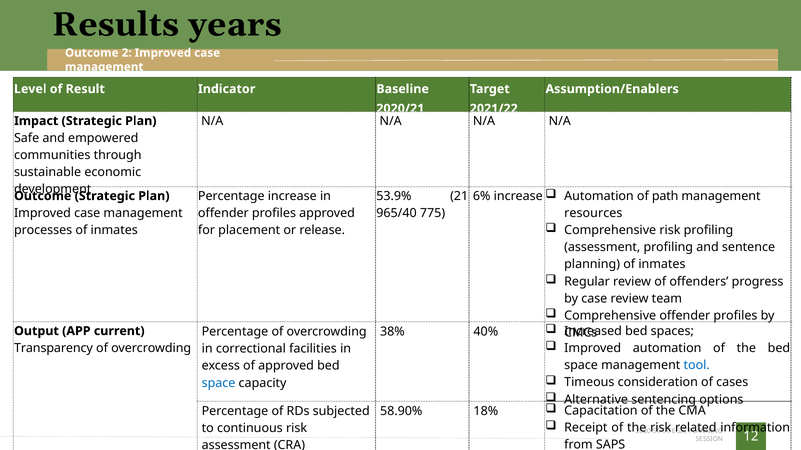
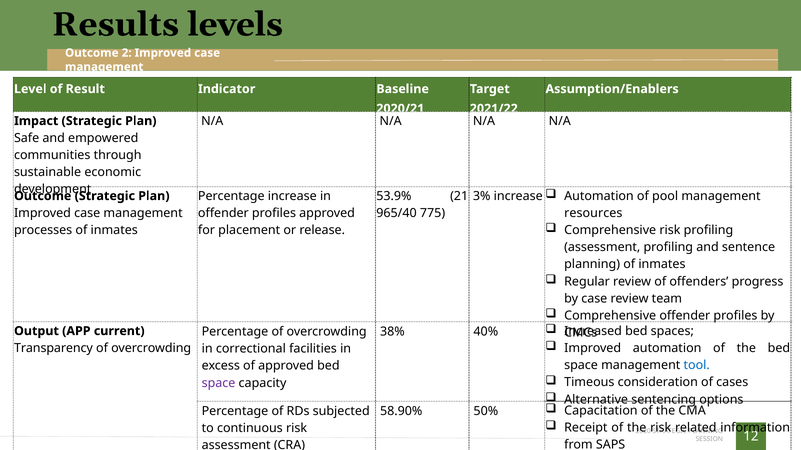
years: years -> levels
6%: 6% -> 3%
path: path -> pool
space at (219, 383) colour: blue -> purple
18%: 18% -> 50%
